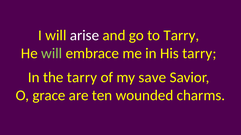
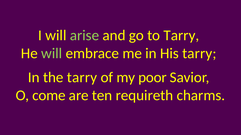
arise colour: white -> light green
save: save -> poor
grace: grace -> come
wounded: wounded -> requireth
